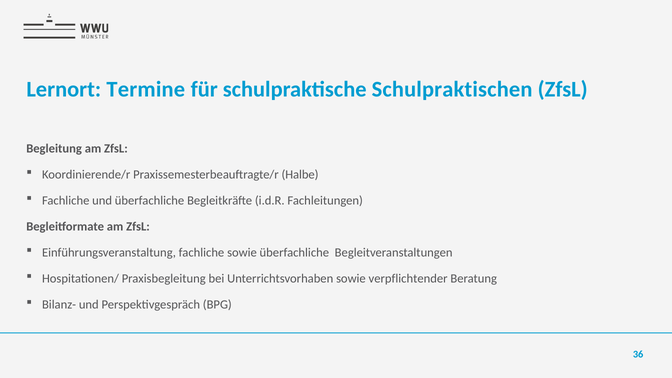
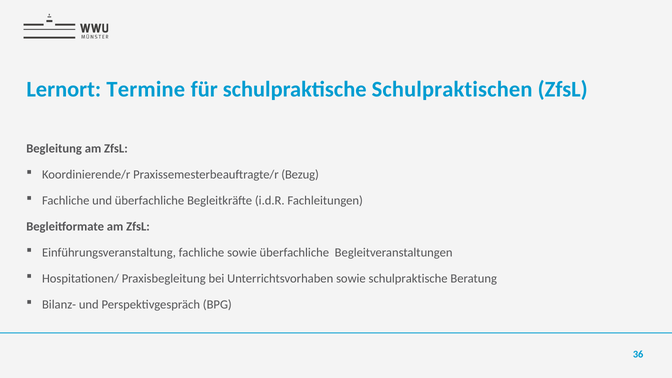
Halbe: Halbe -> Bezug
sowie verpflichtender: verpflichtender -> schulpraktische
